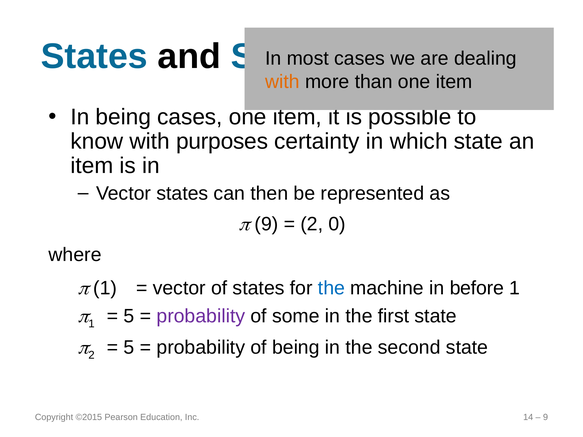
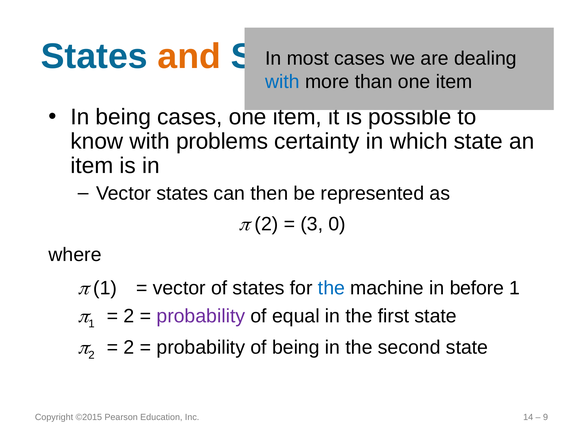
and colour: black -> orange
with at (282, 82) colour: orange -> blue
purposes: purposes -> problems
9 at (267, 224): 9 -> 2
2 at (312, 224): 2 -> 3
5 at (129, 316): 5 -> 2
some: some -> equal
5 at (129, 348): 5 -> 2
